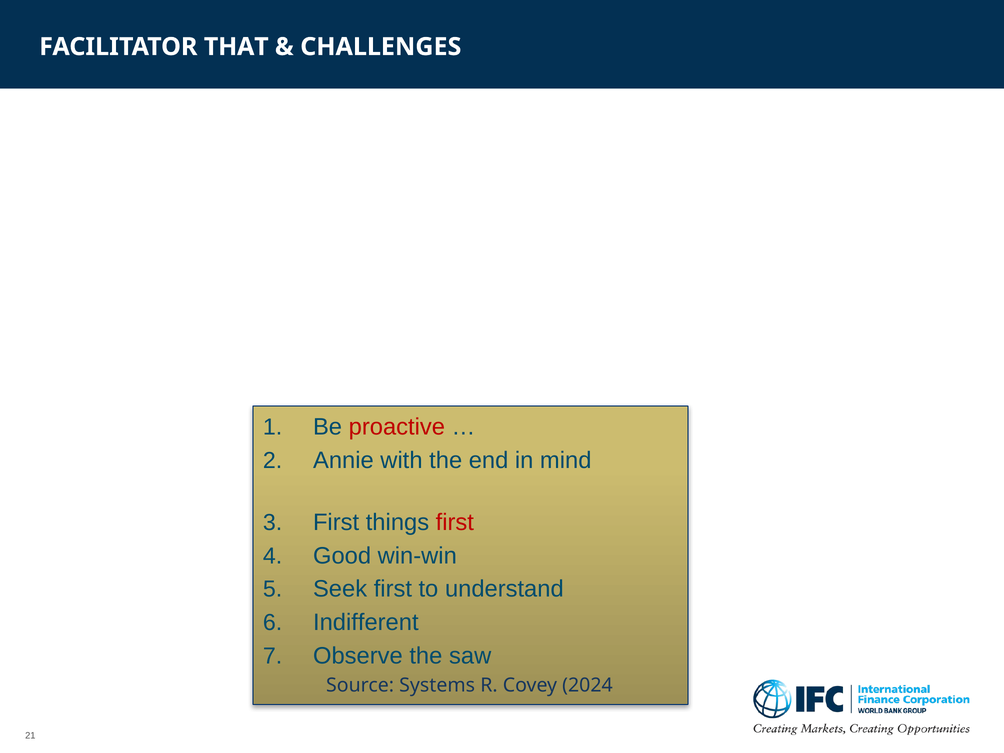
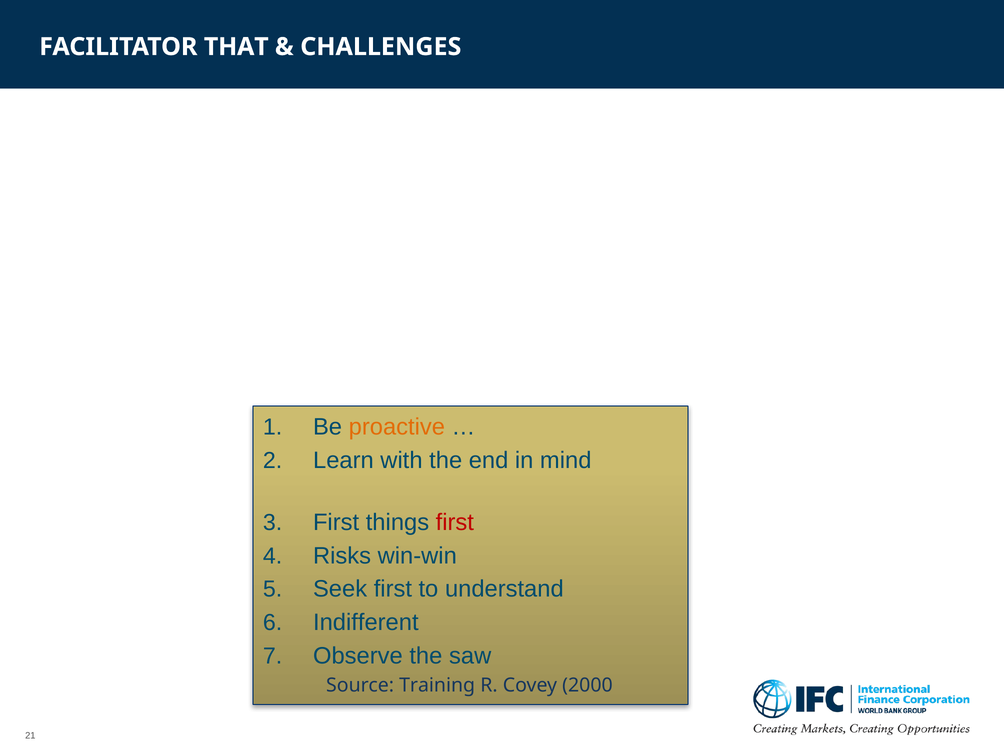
proactive colour: red -> orange
Annie: Annie -> Learn
Good: Good -> Risks
Systems: Systems -> Training
2024: 2024 -> 2000
